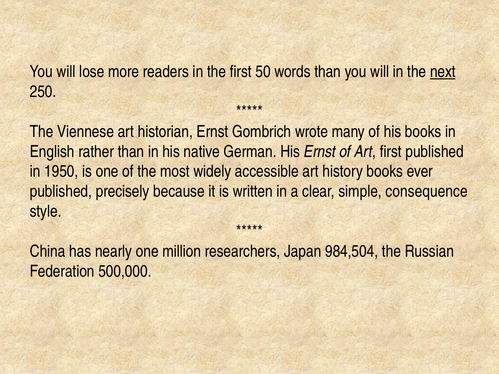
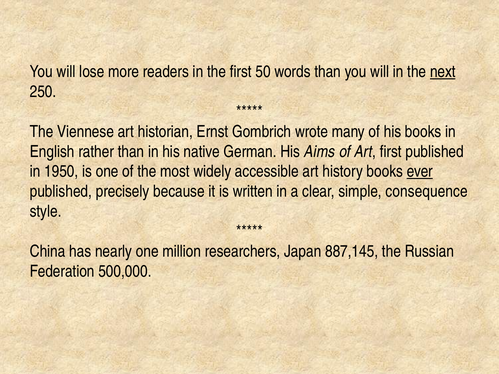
His Ernst: Ernst -> Aims
ever underline: none -> present
984,504: 984,504 -> 887,145
